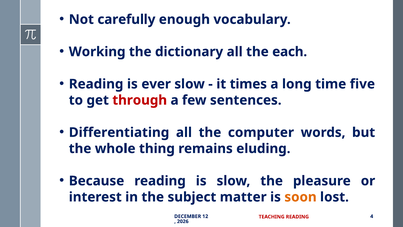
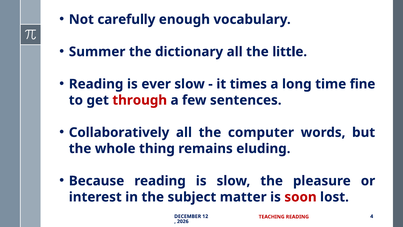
Working: Working -> Summer
each: each -> little
five: five -> fine
Differentiating: Differentiating -> Collaboratively
soon colour: orange -> red
